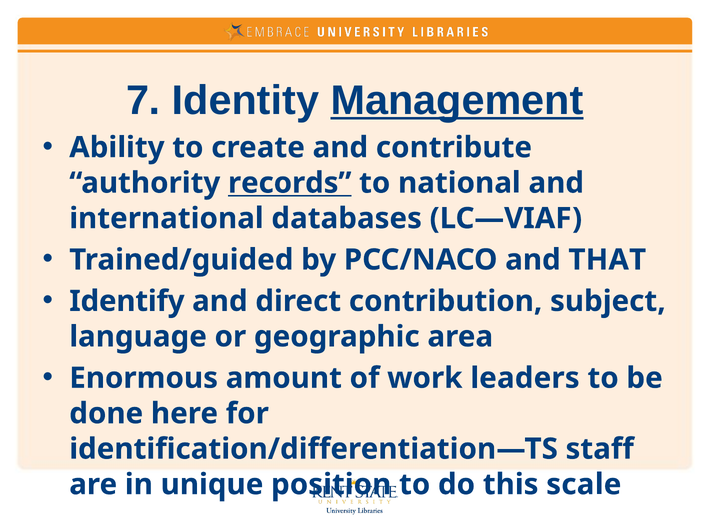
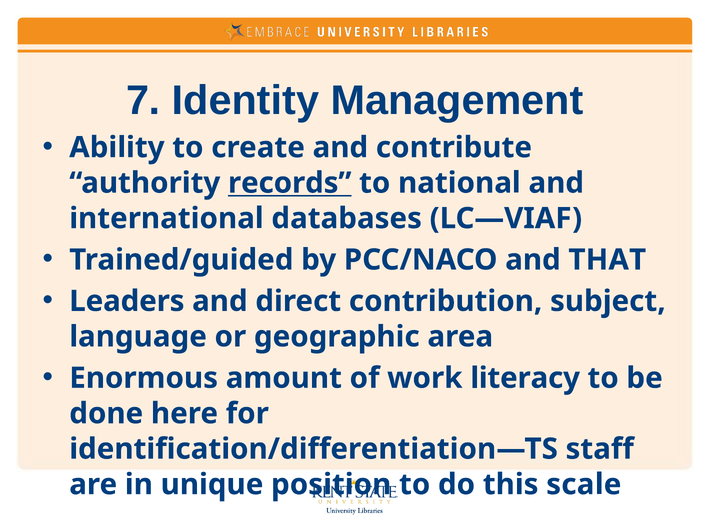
Management underline: present -> none
Identify: Identify -> Leaders
leaders: leaders -> literacy
